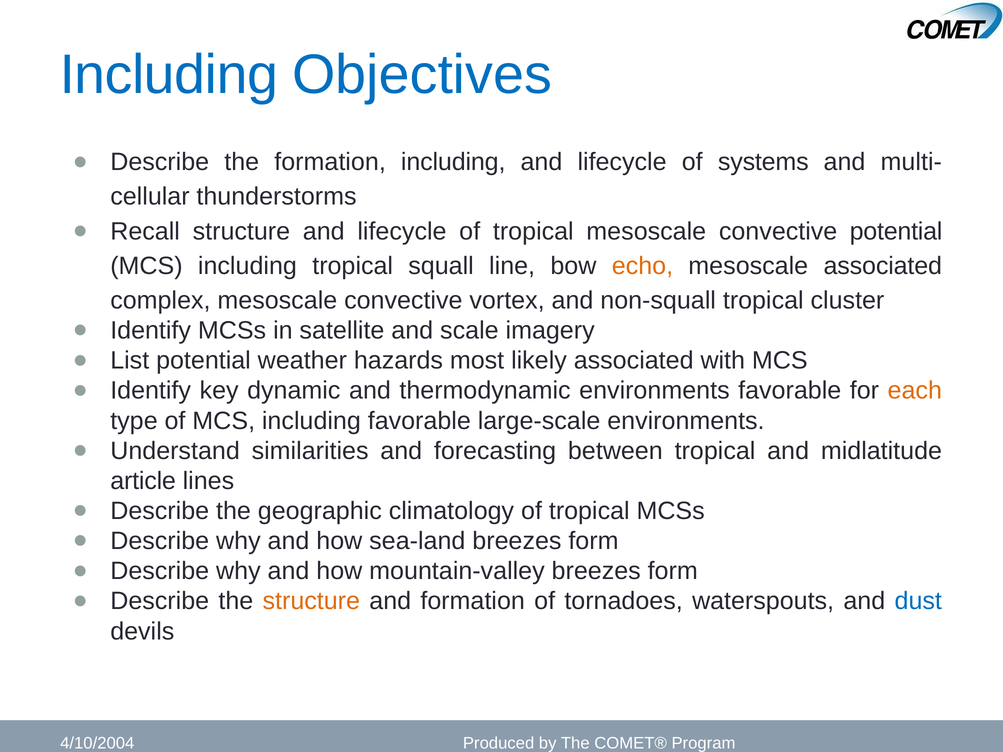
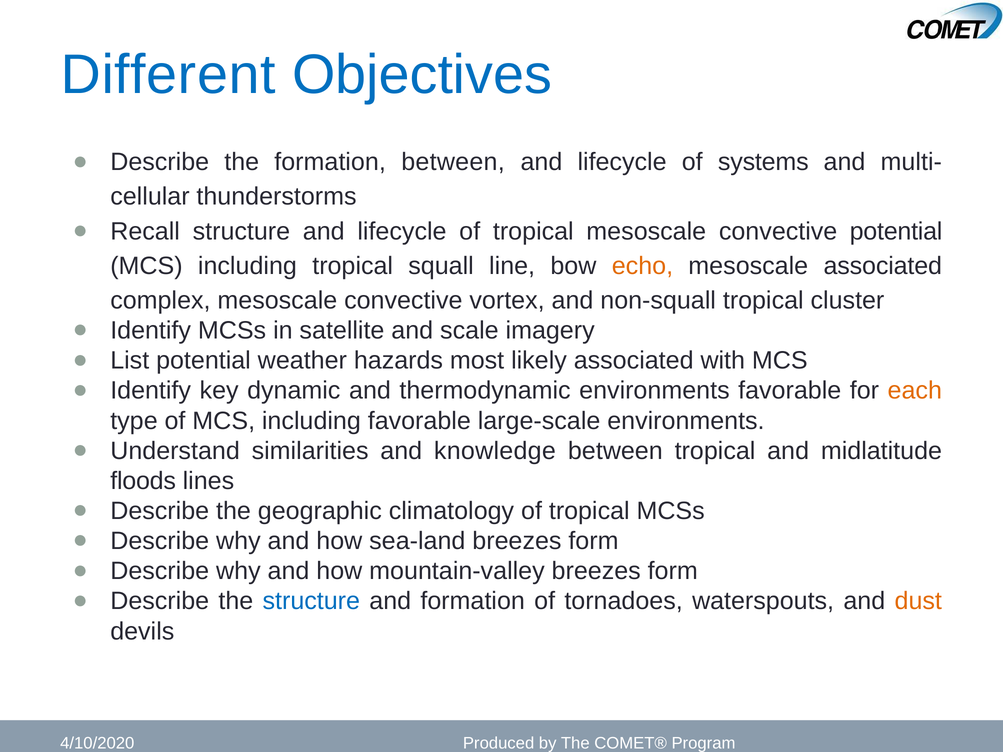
Including at (169, 75): Including -> Different
formation including: including -> between
forecasting: forecasting -> knowledge
article: article -> floods
structure at (311, 601) colour: orange -> blue
dust colour: blue -> orange
4/10/2004: 4/10/2004 -> 4/10/2020
